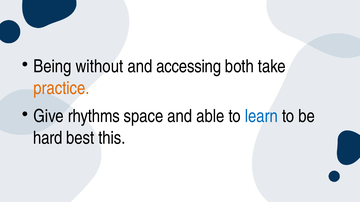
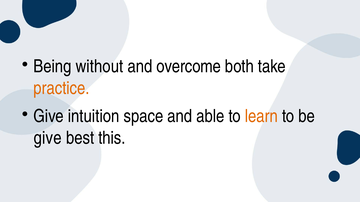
accessing: accessing -> overcome
rhythms: rhythms -> intuition
learn colour: blue -> orange
hard at (48, 138): hard -> give
